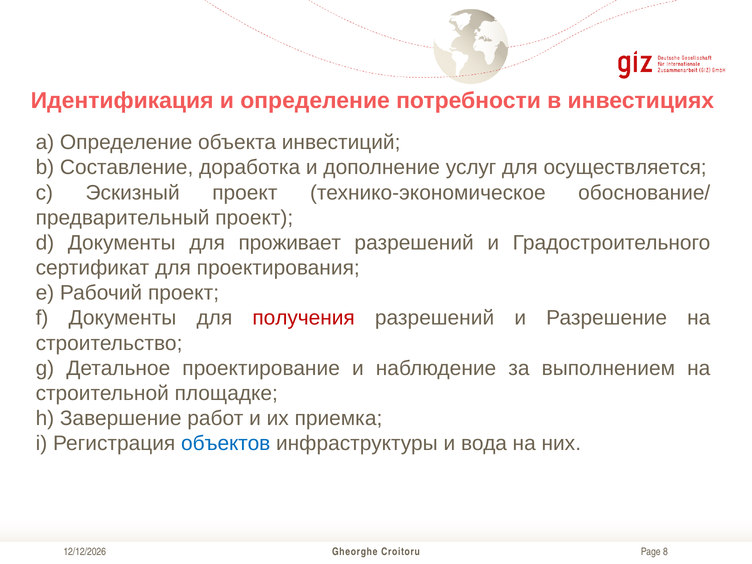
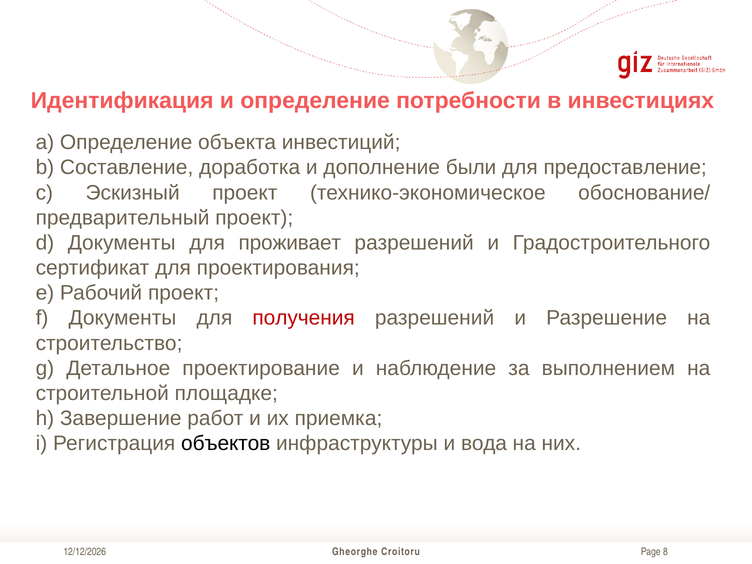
услуг: услуг -> были
осуществляется: осуществляется -> предоставление
объектов colour: blue -> black
